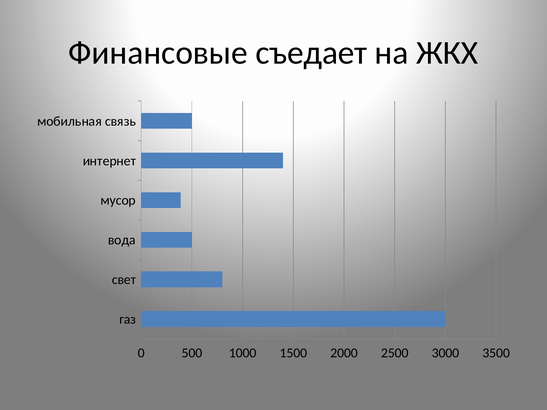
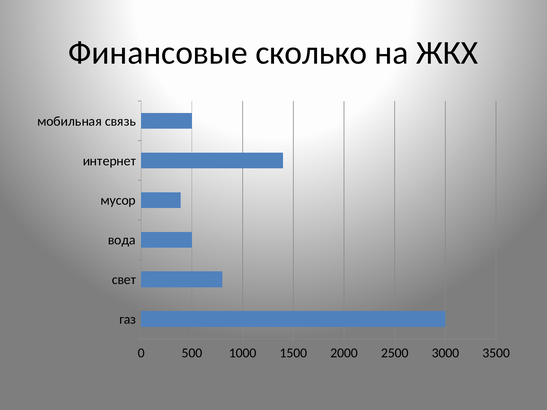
съедает: съедает -> сколько
